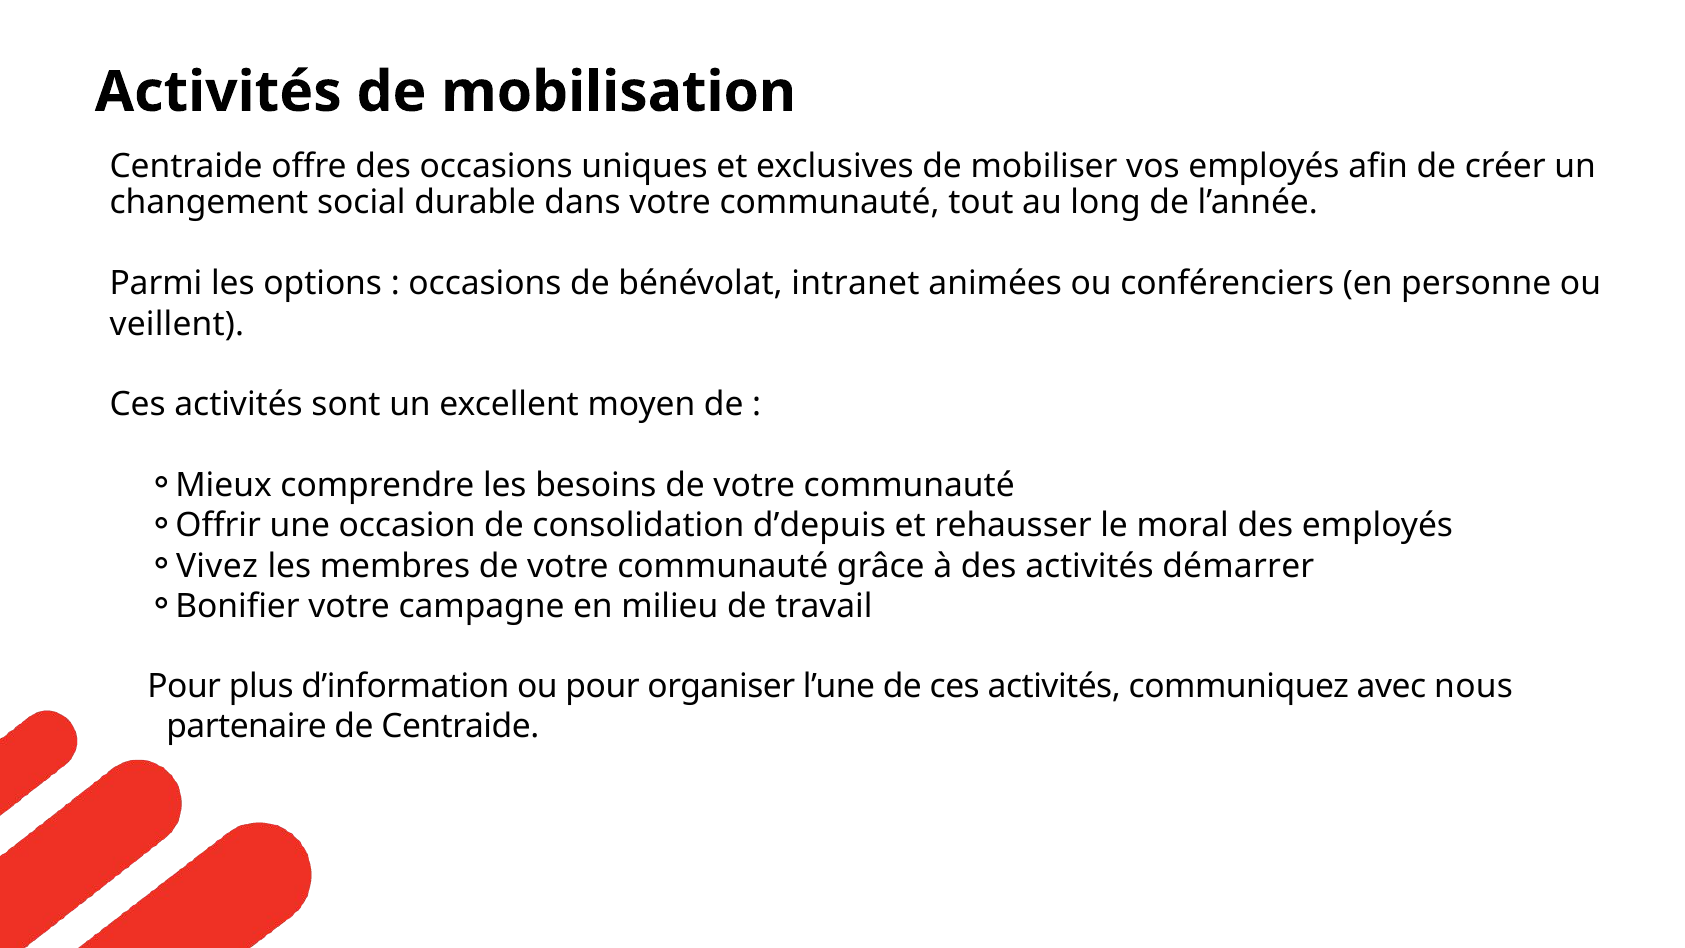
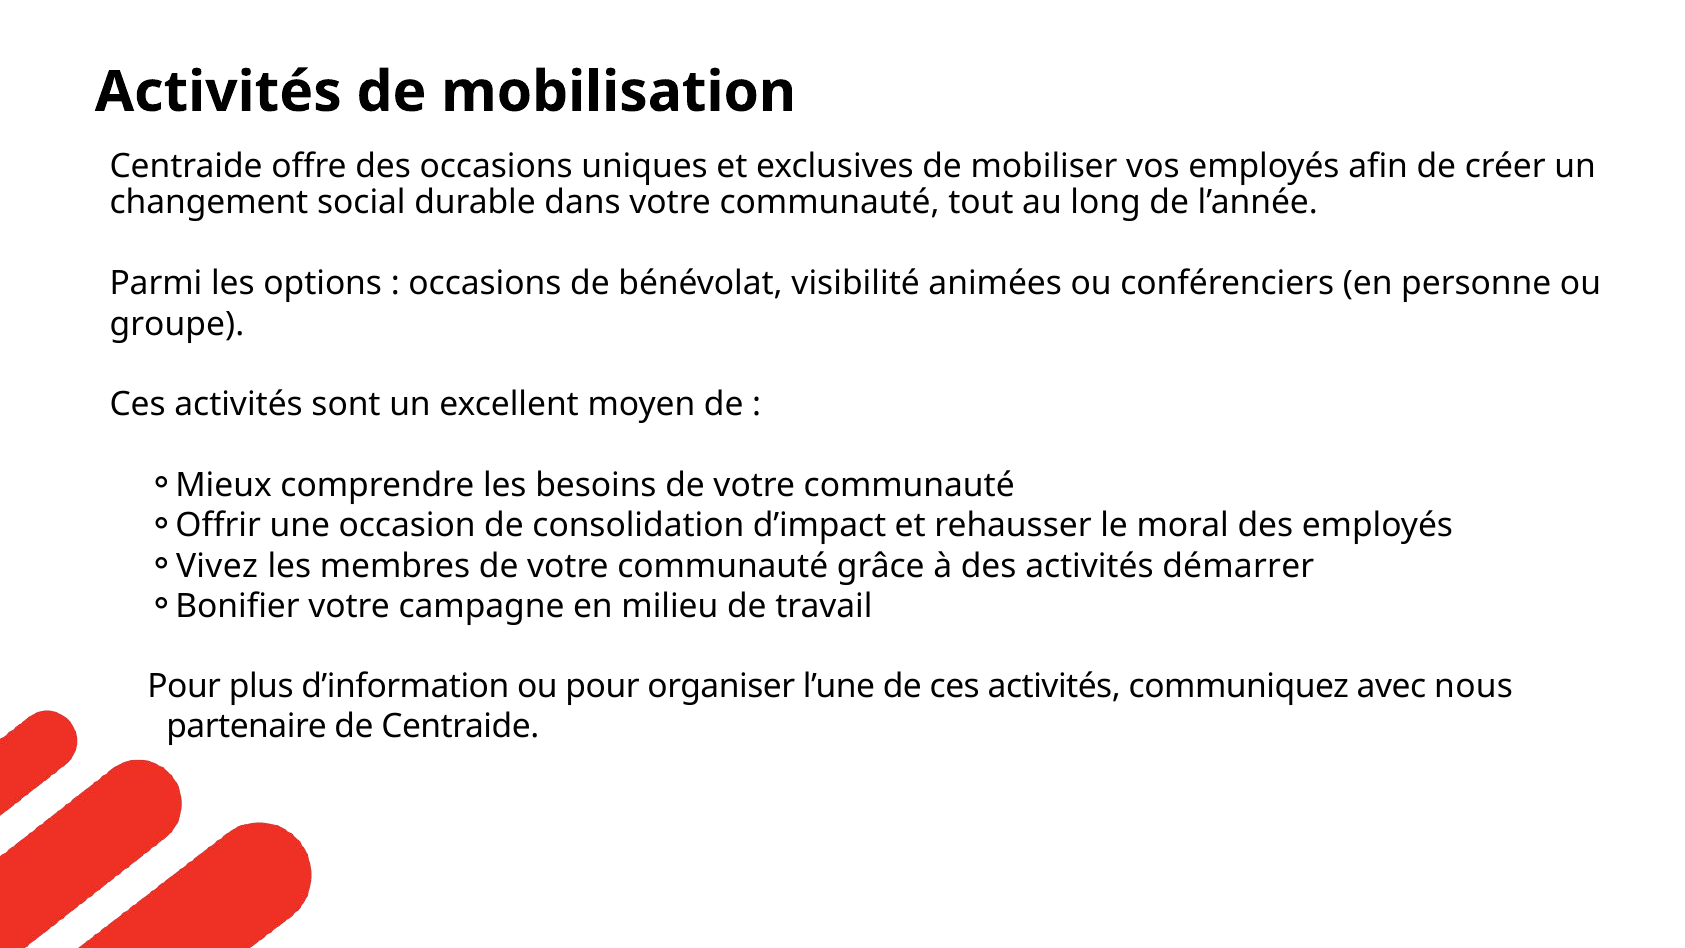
intranet: intranet -> visibilité
veillent: veillent -> groupe
d’depuis: d’depuis -> d’impact
